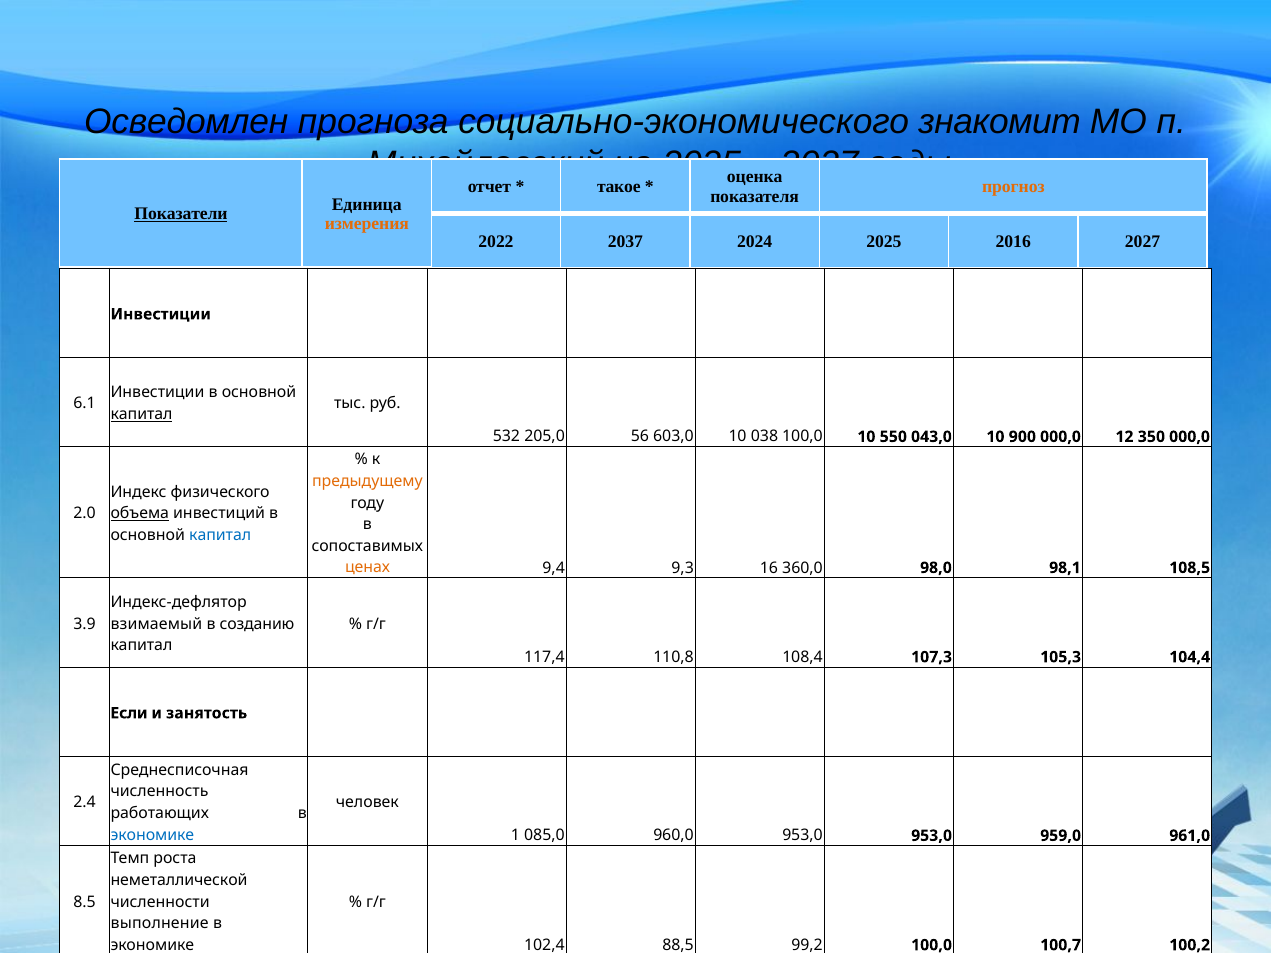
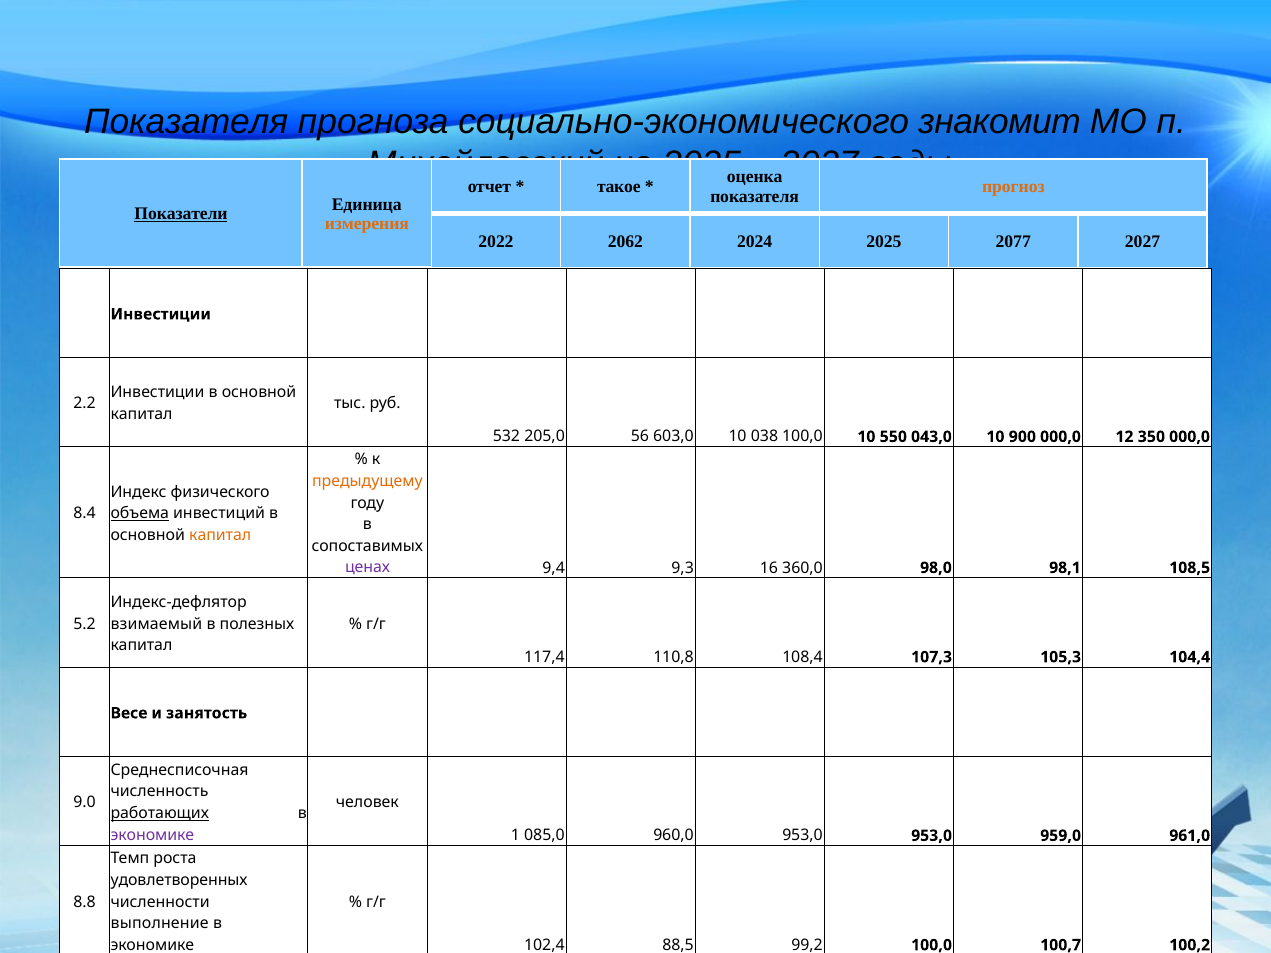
Осведомлен at (186, 121): Осведомлен -> Показателя
2037: 2037 -> 2062
2016: 2016 -> 2077
6.1: 6.1 -> 2.2
капитал at (142, 414) underline: present -> none
2.0: 2.0 -> 8.4
капитал at (220, 535) colour: blue -> orange
ценах colour: orange -> purple
3.9: 3.9 -> 5.2
созданию: созданию -> полезных
Если: Если -> Весе
2.4: 2.4 -> 9.0
работающих underline: none -> present
экономике at (152, 835) colour: blue -> purple
неметаллической: неметаллической -> удовлетворенных
8.5: 8.5 -> 8.8
